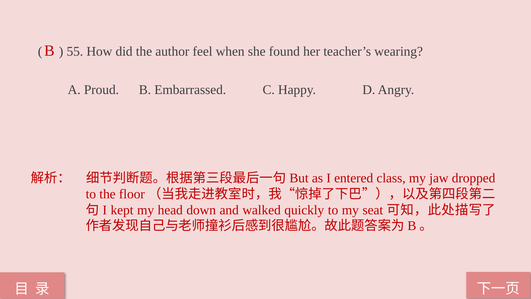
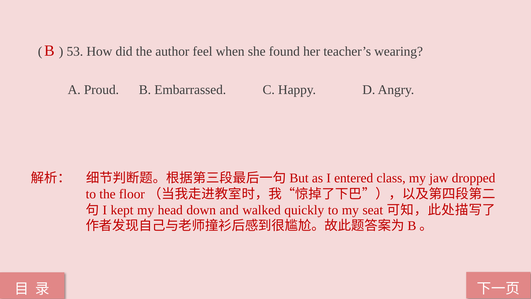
55: 55 -> 53
